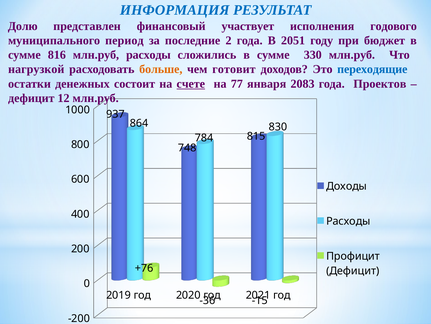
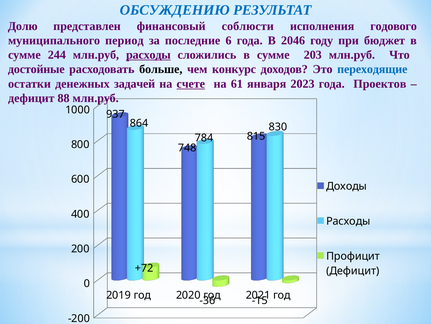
ИНФОРМАЦИЯ: ИНФОРМАЦИЯ -> ОБСУЖДЕНИЮ
участвует: участвует -> соблюсти
2: 2 -> 6
2051: 2051 -> 2046
816: 816 -> 244
расходы at (148, 55) underline: none -> present
330: 330 -> 203
нагрузкой: нагрузкой -> достойные
больше colour: orange -> black
готовит: готовит -> конкурс
состоит: состоит -> задачей
77: 77 -> 61
2083: 2083 -> 2023
12: 12 -> 88
+76: +76 -> +72
